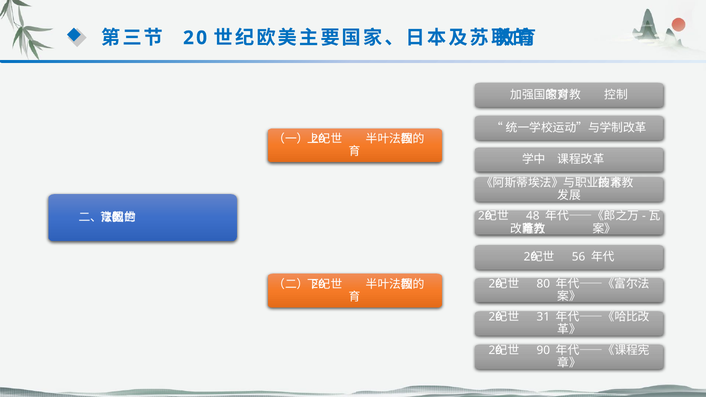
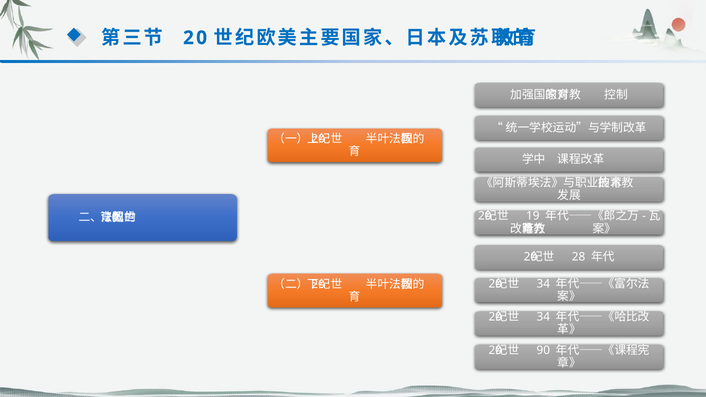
48: 48 -> 19
56: 56 -> 28
80 at (543, 284): 80 -> 34
31 at (543, 317): 31 -> 34
